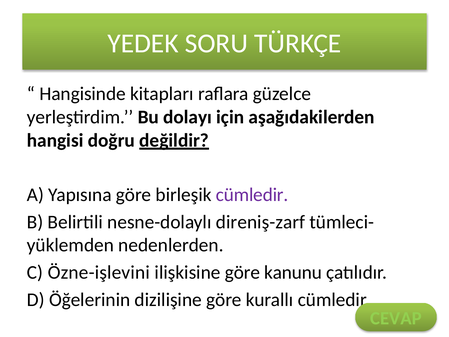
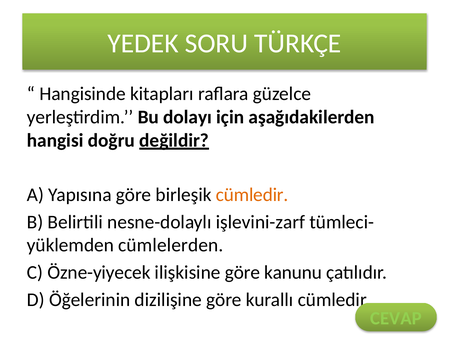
cümledir at (252, 195) colour: purple -> orange
direniş-zarf: direniş-zarf -> işlevini-zarf
nedenlerden: nedenlerden -> cümlelerden
Özne-işlevini: Özne-işlevini -> Özne-yiyecek
